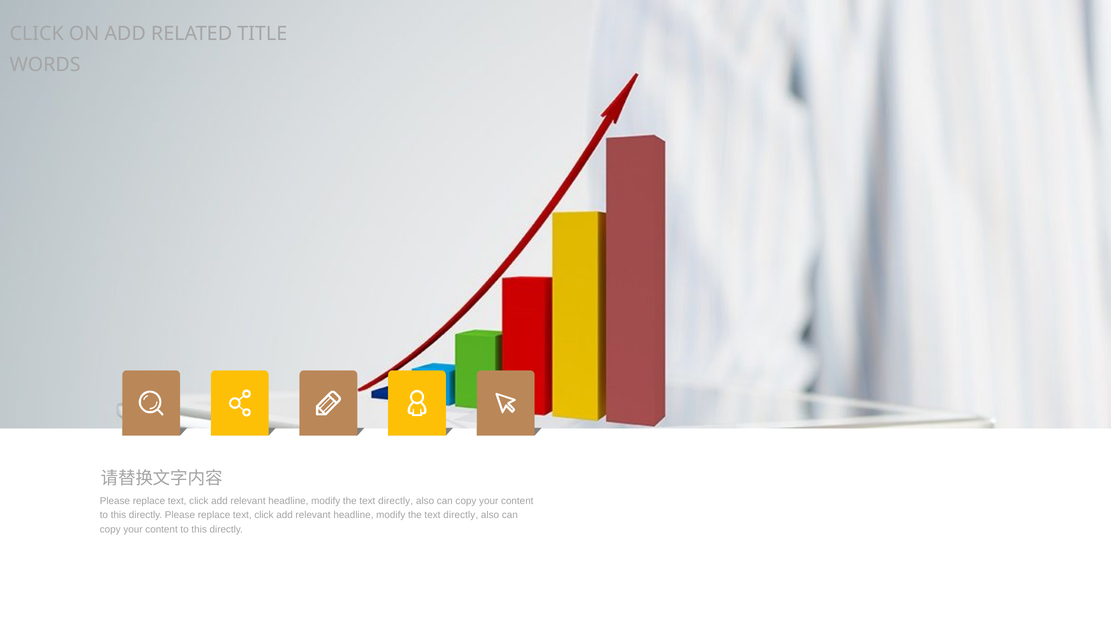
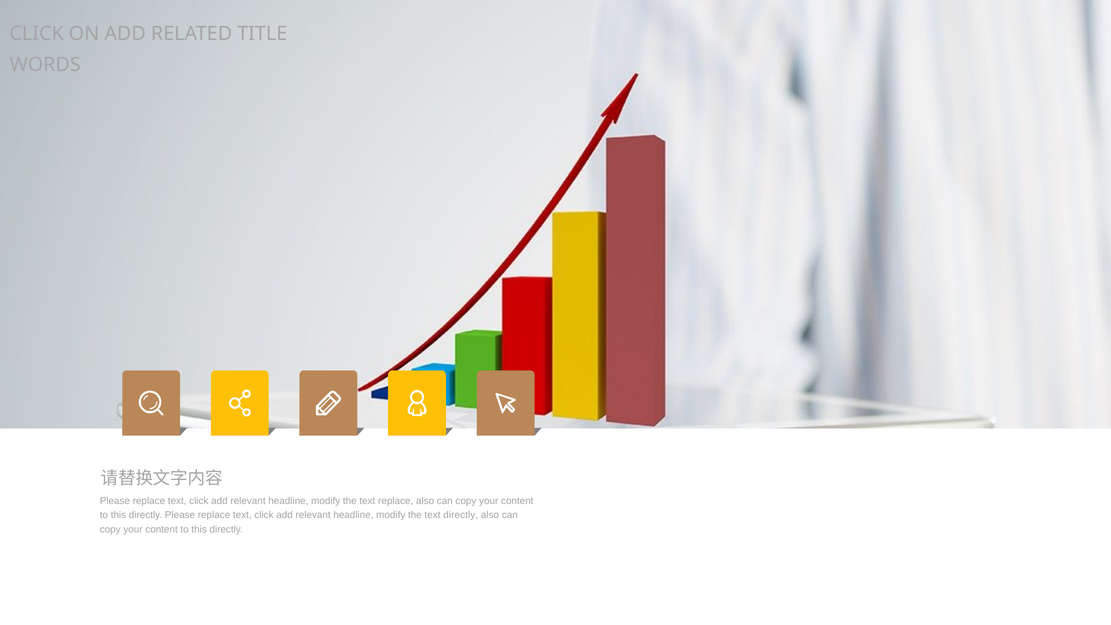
directly at (396, 501): directly -> replace
